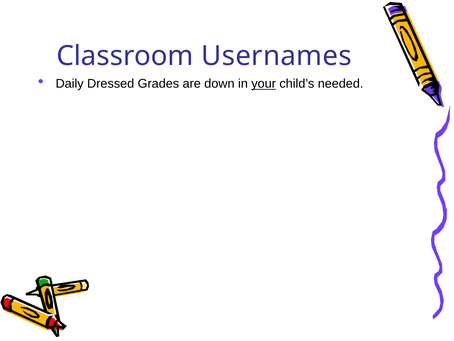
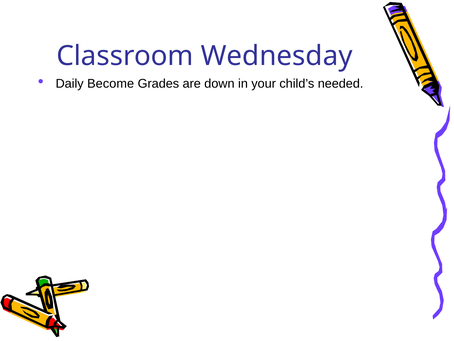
Usernames: Usernames -> Wednesday
Dressed: Dressed -> Become
your underline: present -> none
